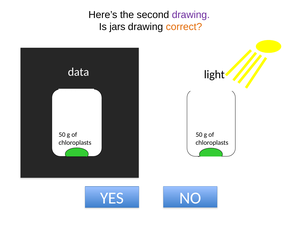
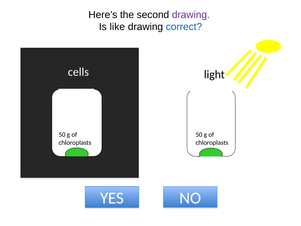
jars: jars -> like
correct colour: orange -> blue
data: data -> cells
